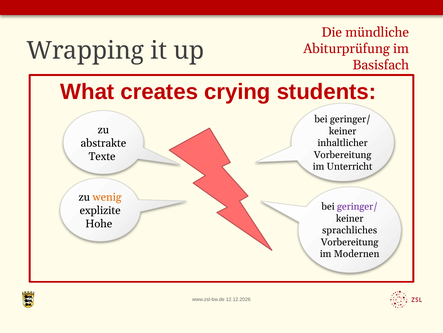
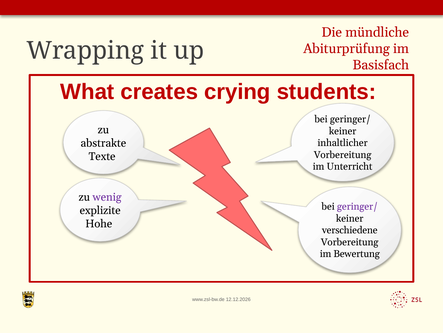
wenig colour: orange -> purple
sprachliches: sprachliches -> verschiedene
Modernen: Modernen -> Bewertung
